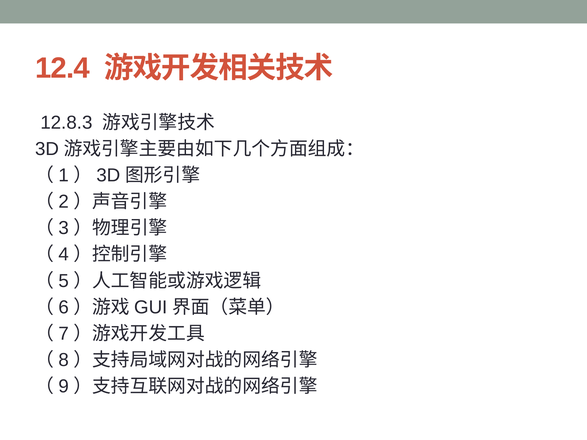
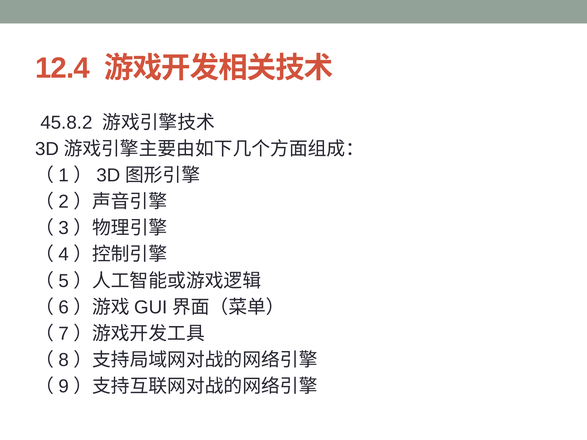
12.8.3: 12.8.3 -> 45.8.2
